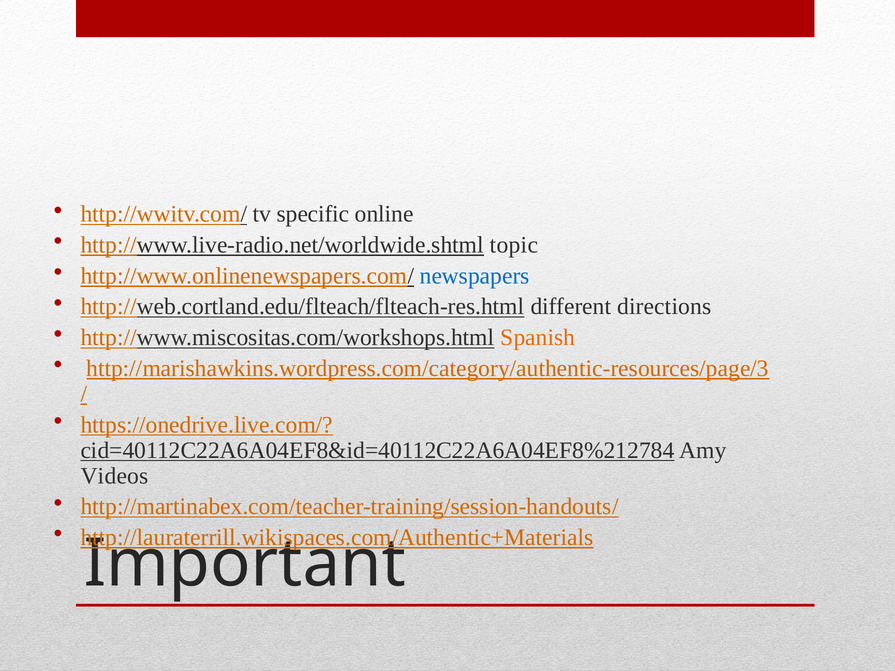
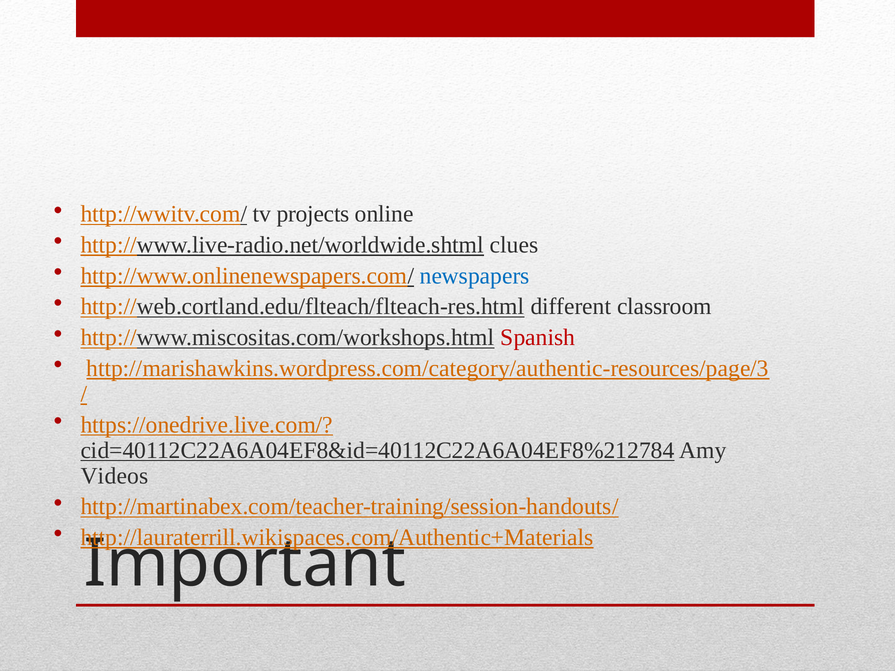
specific: specific -> projects
topic: topic -> clues
directions: directions -> classroom
Spanish colour: orange -> red
